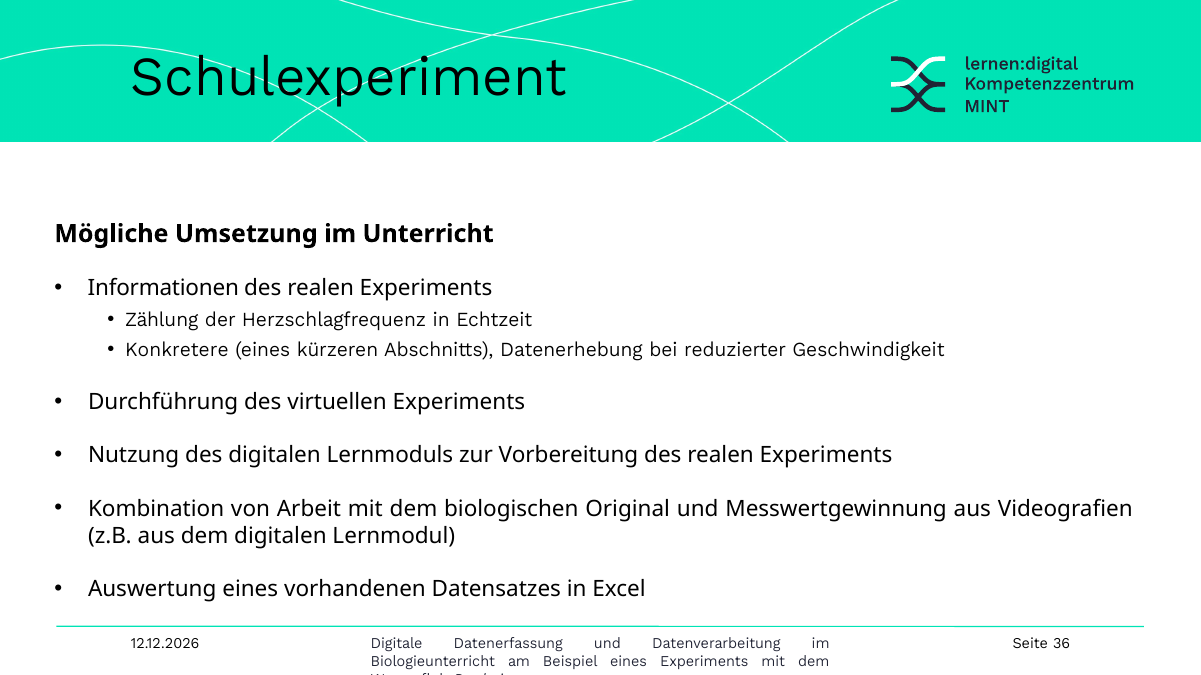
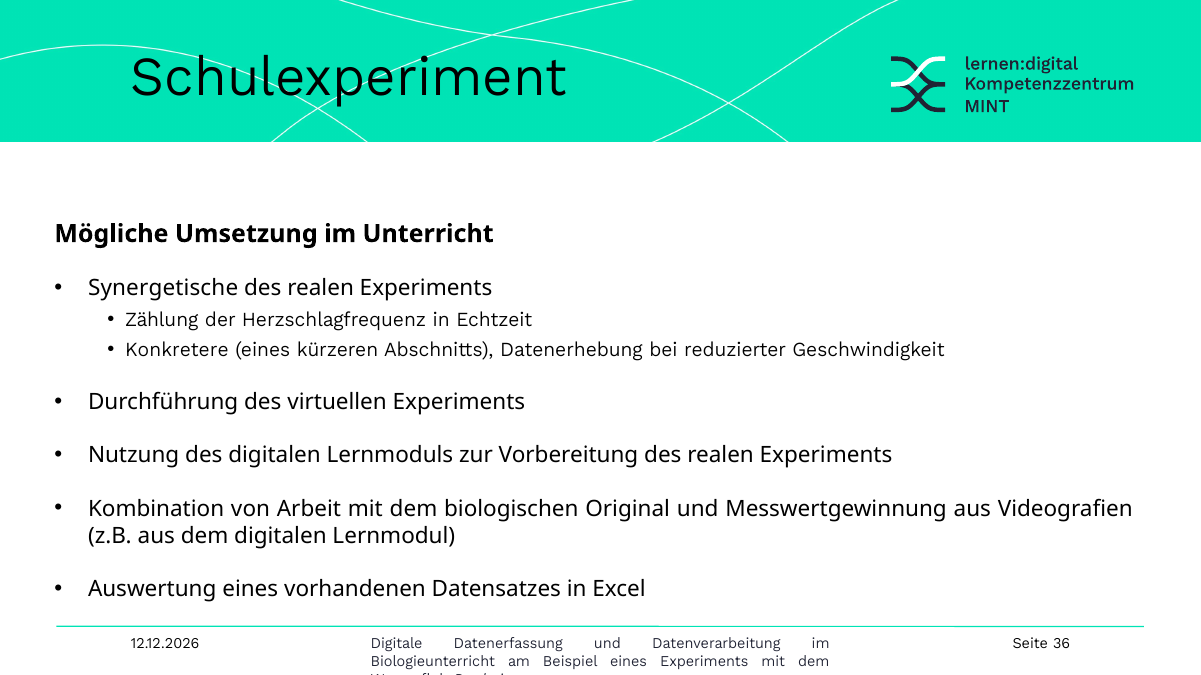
Informationen: Informationen -> Synergetische
